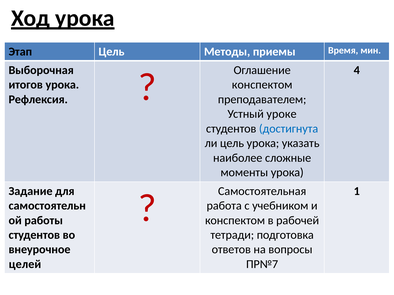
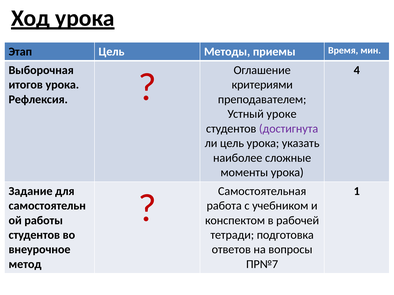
конспектом at (262, 85): конспектом -> критериями
достигнута colour: blue -> purple
целей: целей -> метод
